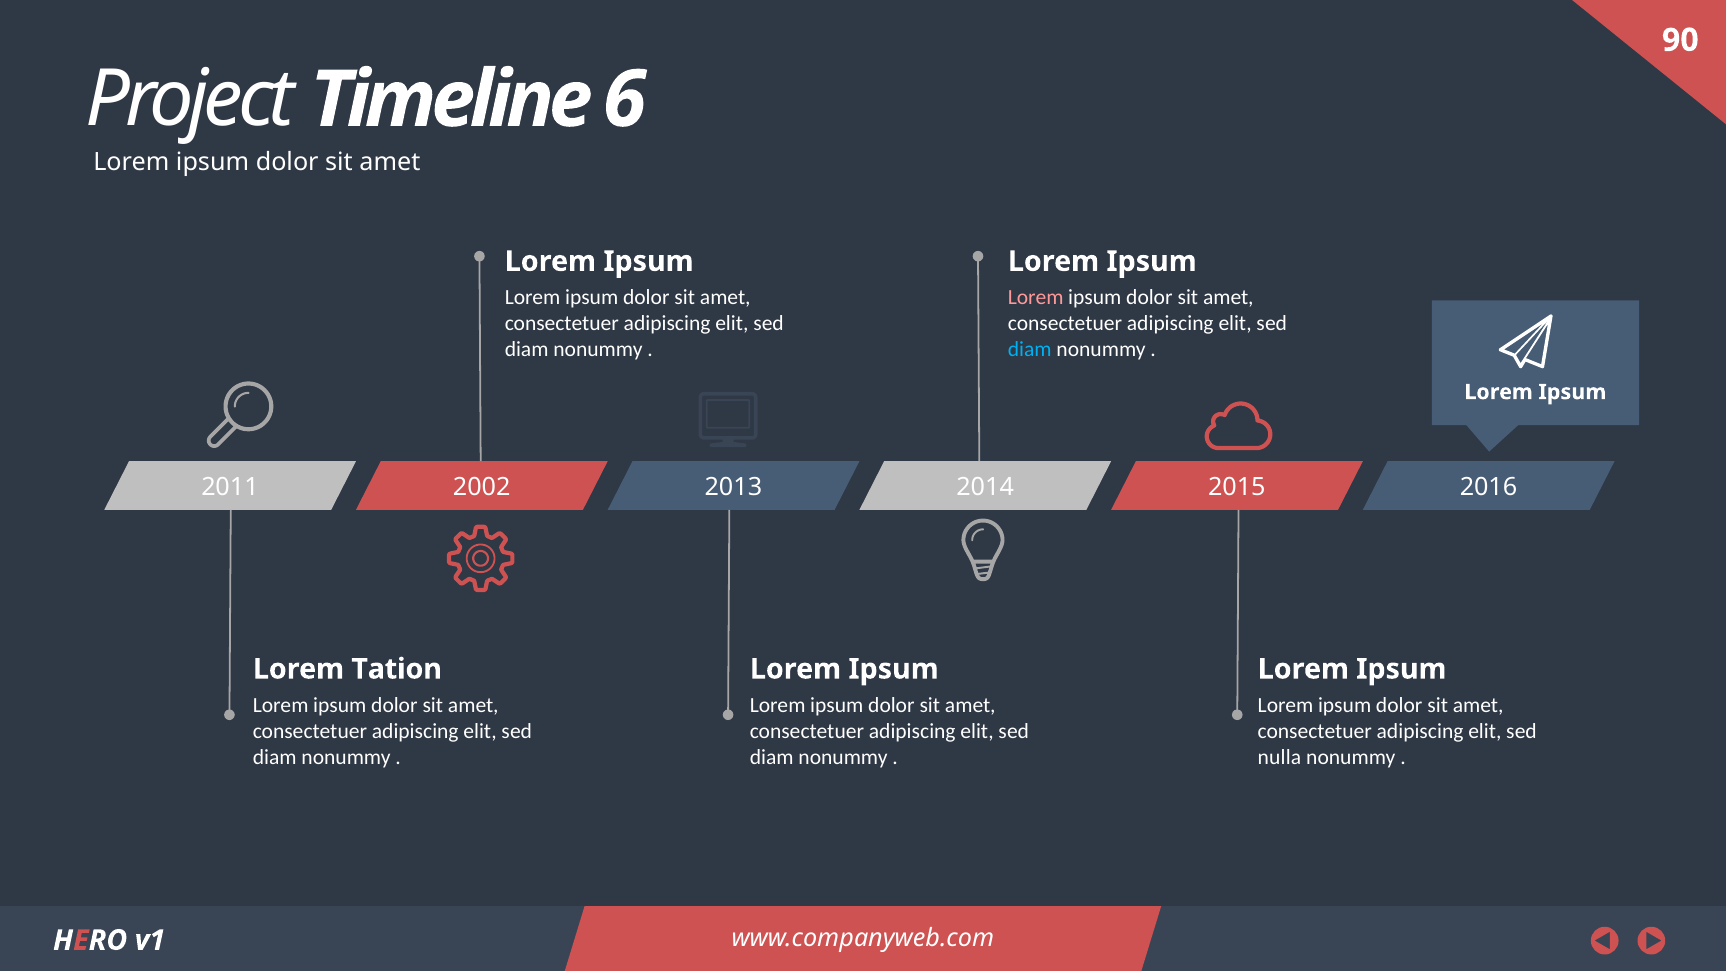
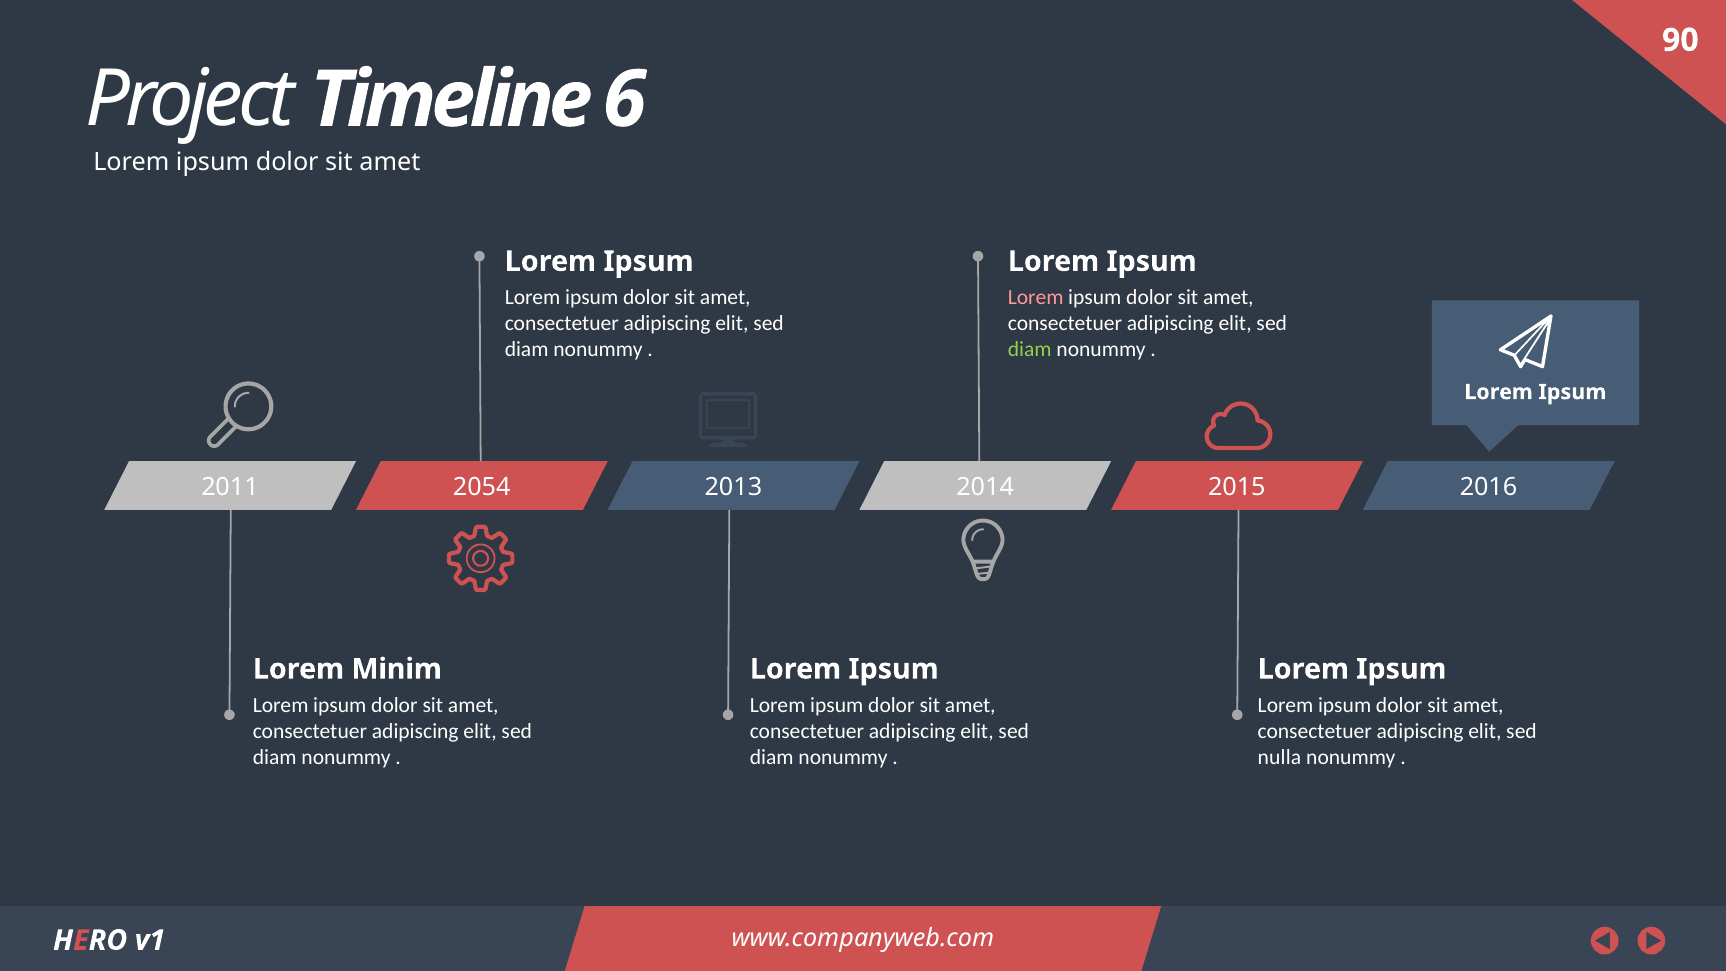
diam at (1030, 349) colour: light blue -> light green
2002: 2002 -> 2054
Tation: Tation -> Minim
